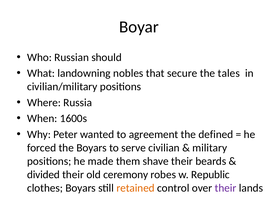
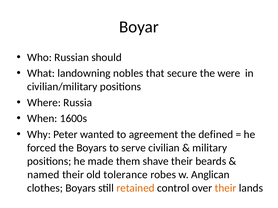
tales: tales -> were
divided: divided -> named
ceremony: ceremony -> tolerance
Republic: Republic -> Anglican
their at (226, 188) colour: purple -> orange
